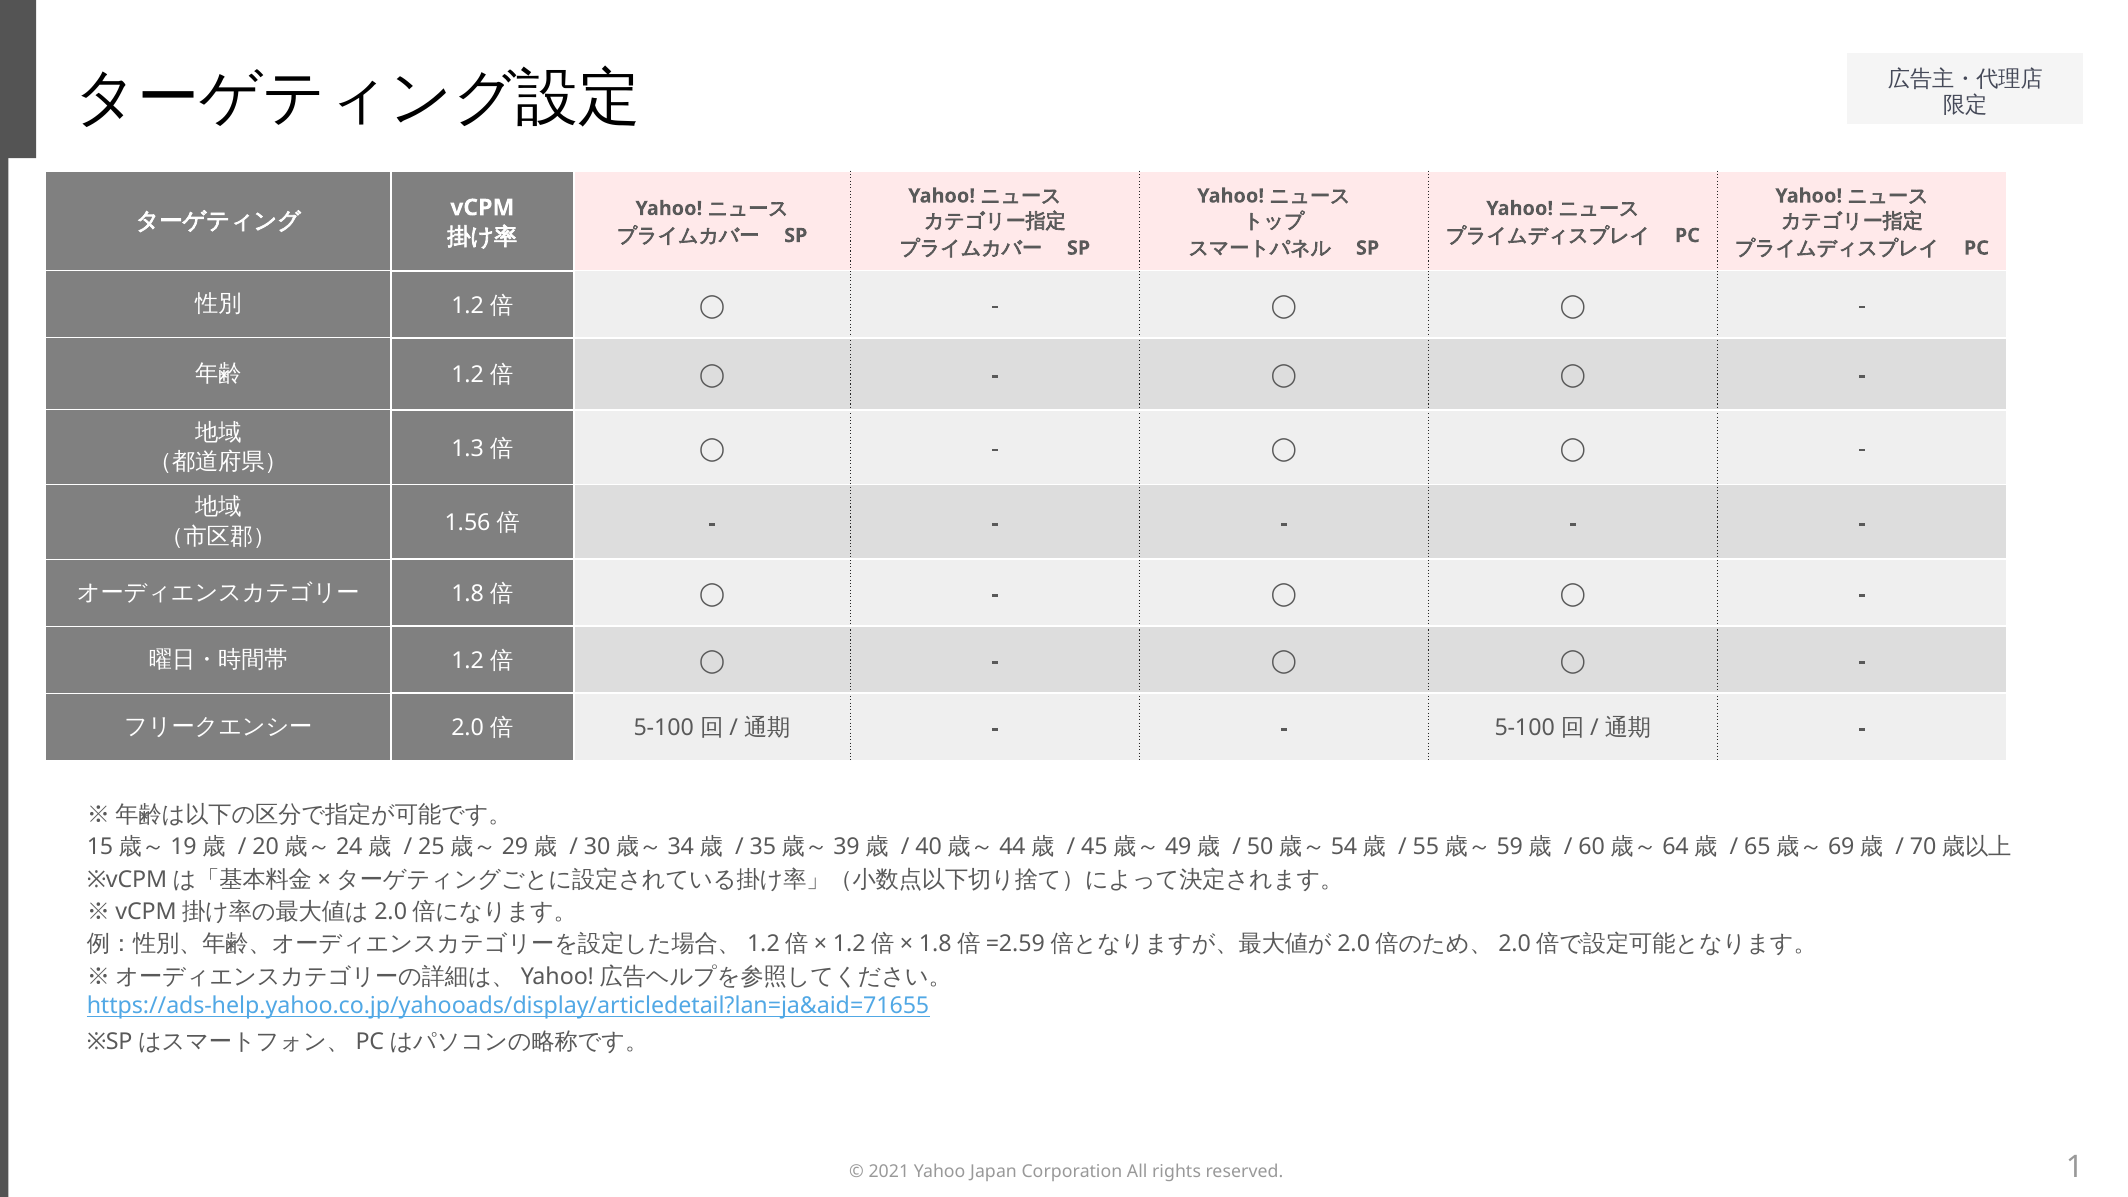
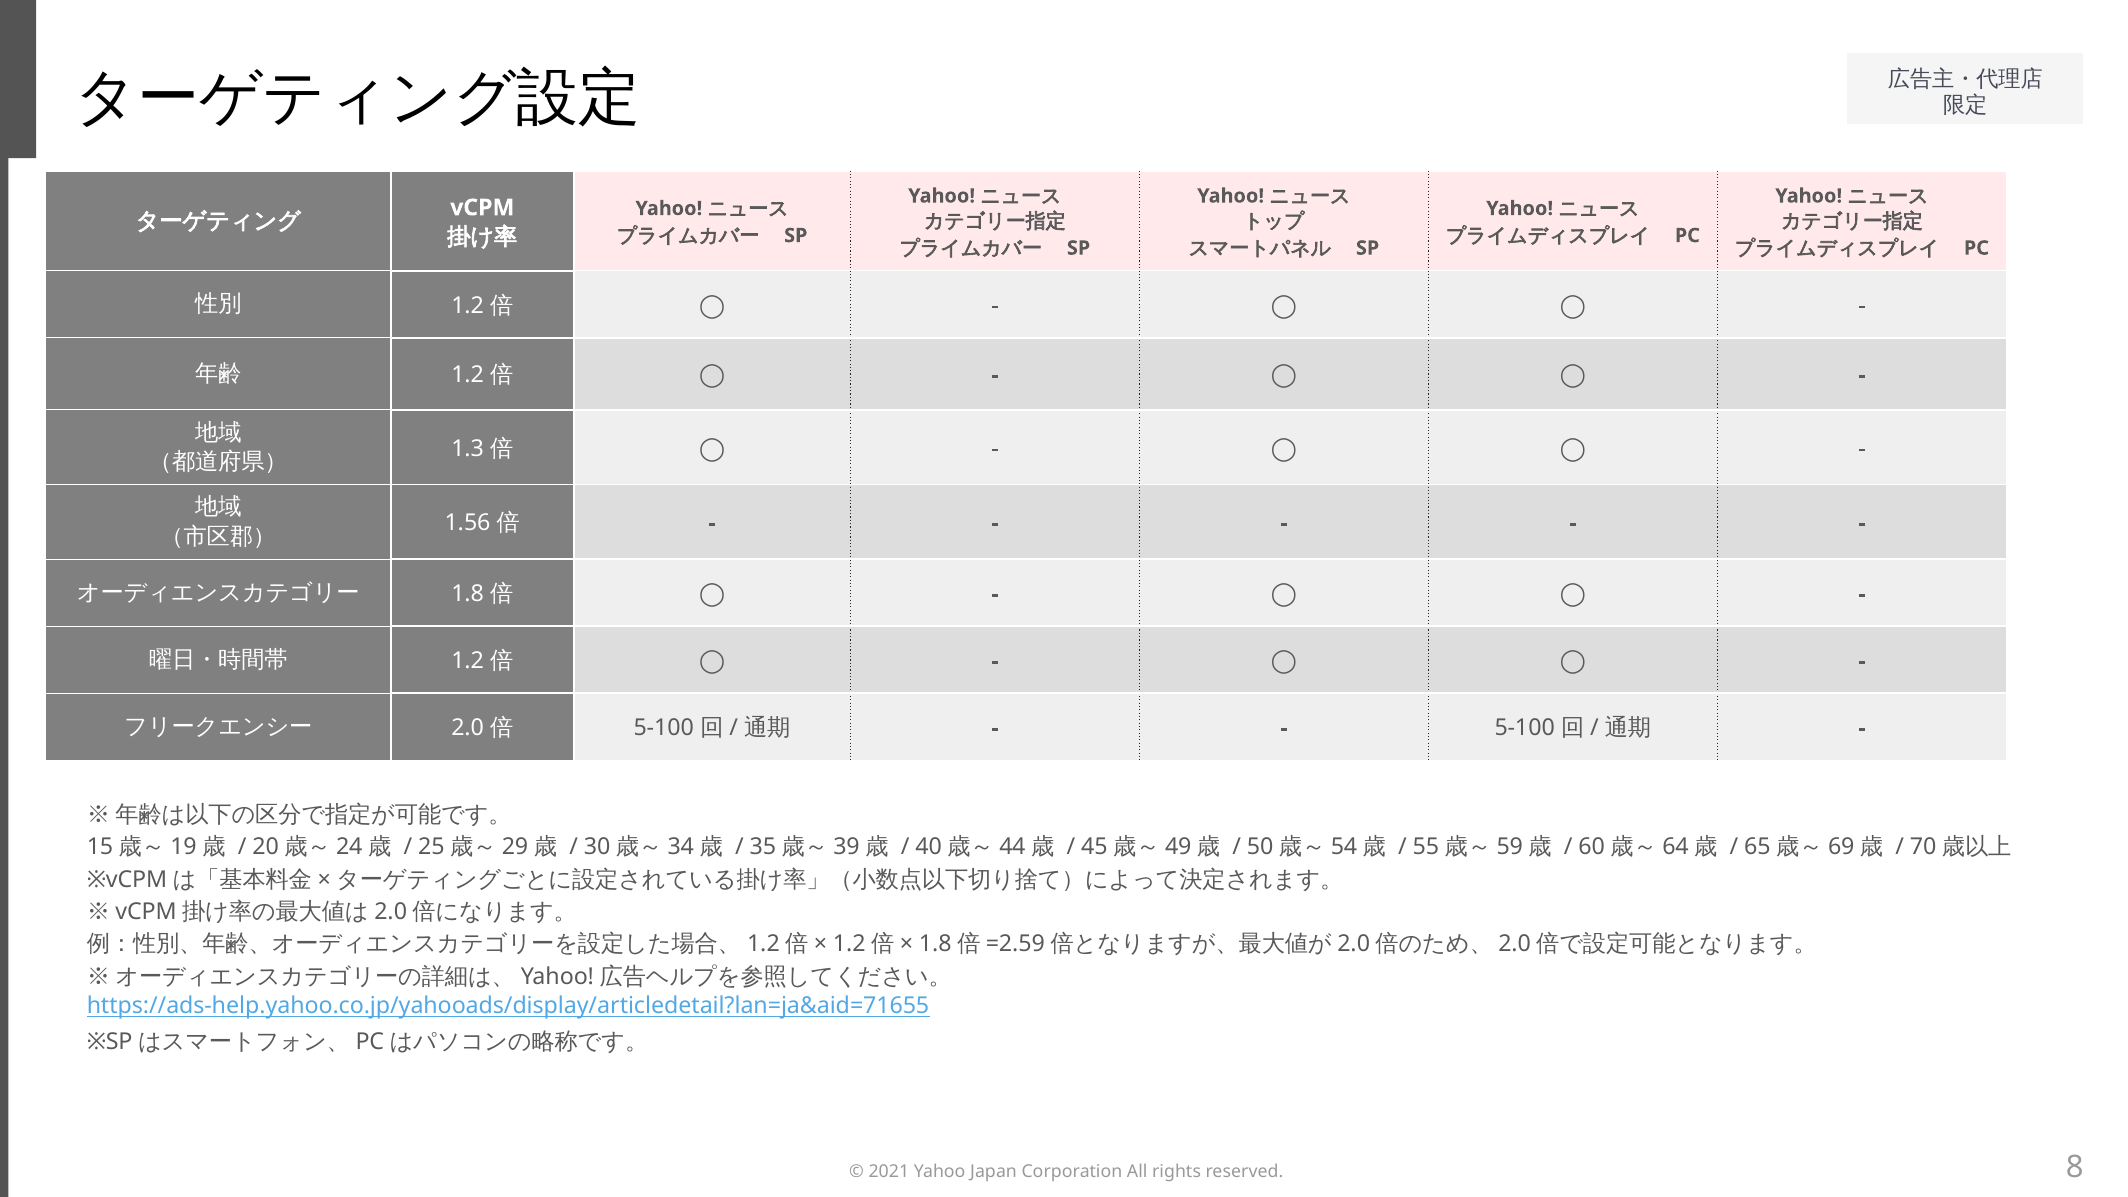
1: 1 -> 8
